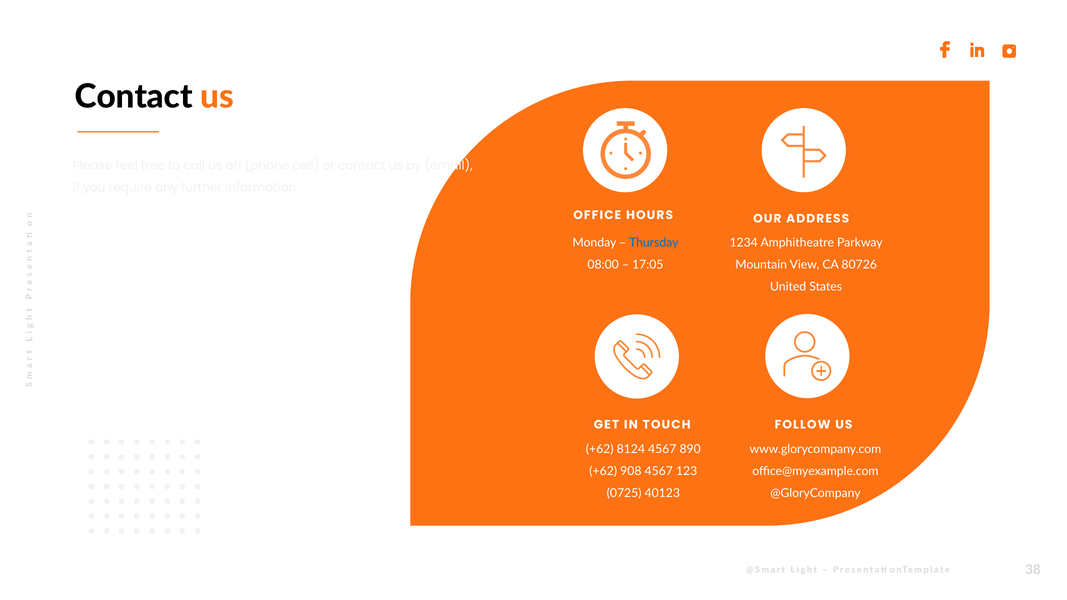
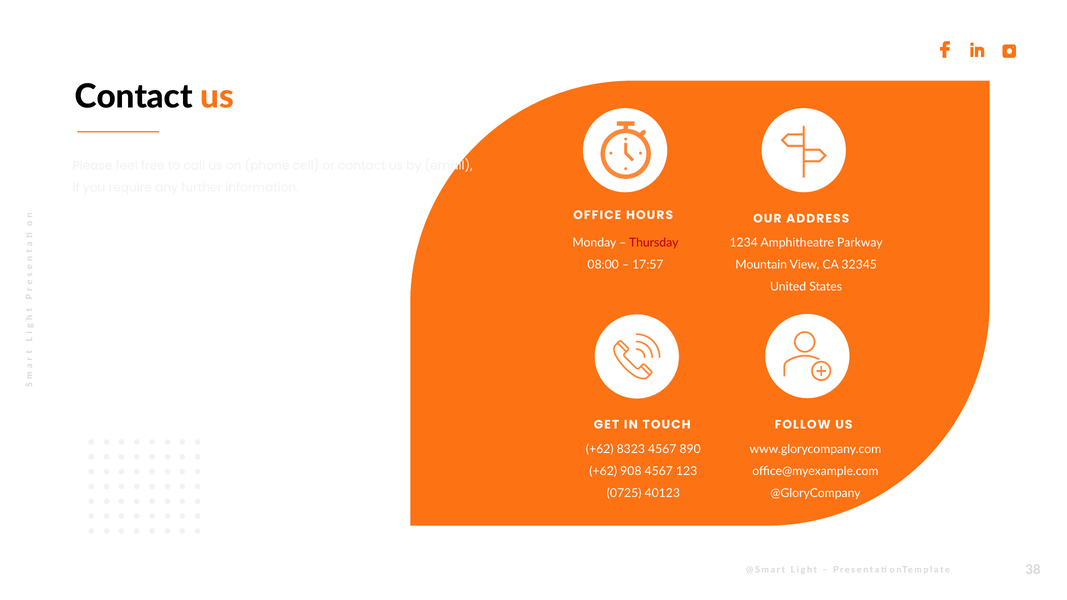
Thursday colour: blue -> red
17:05: 17:05 -> 17:57
80726: 80726 -> 32345
8124: 8124 -> 8323
